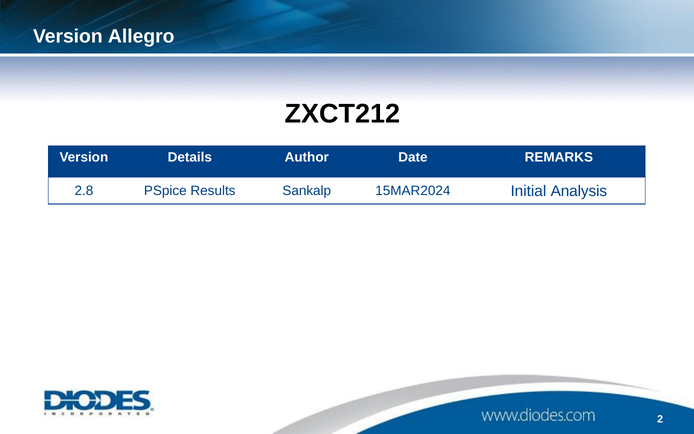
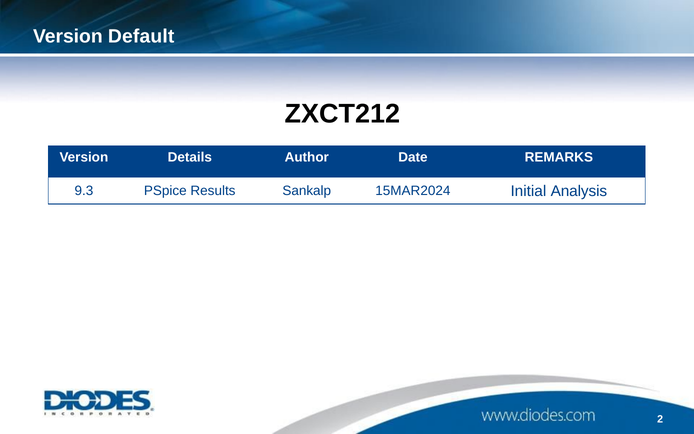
Allegro: Allegro -> Default
2.8: 2.8 -> 9.3
